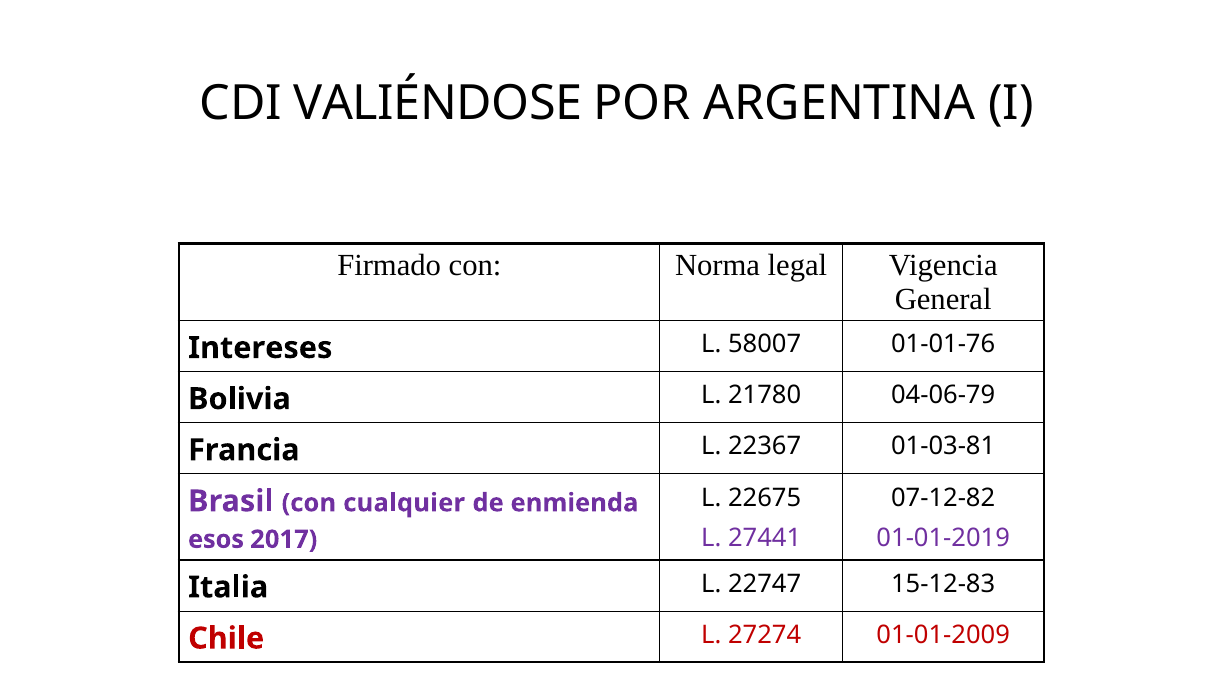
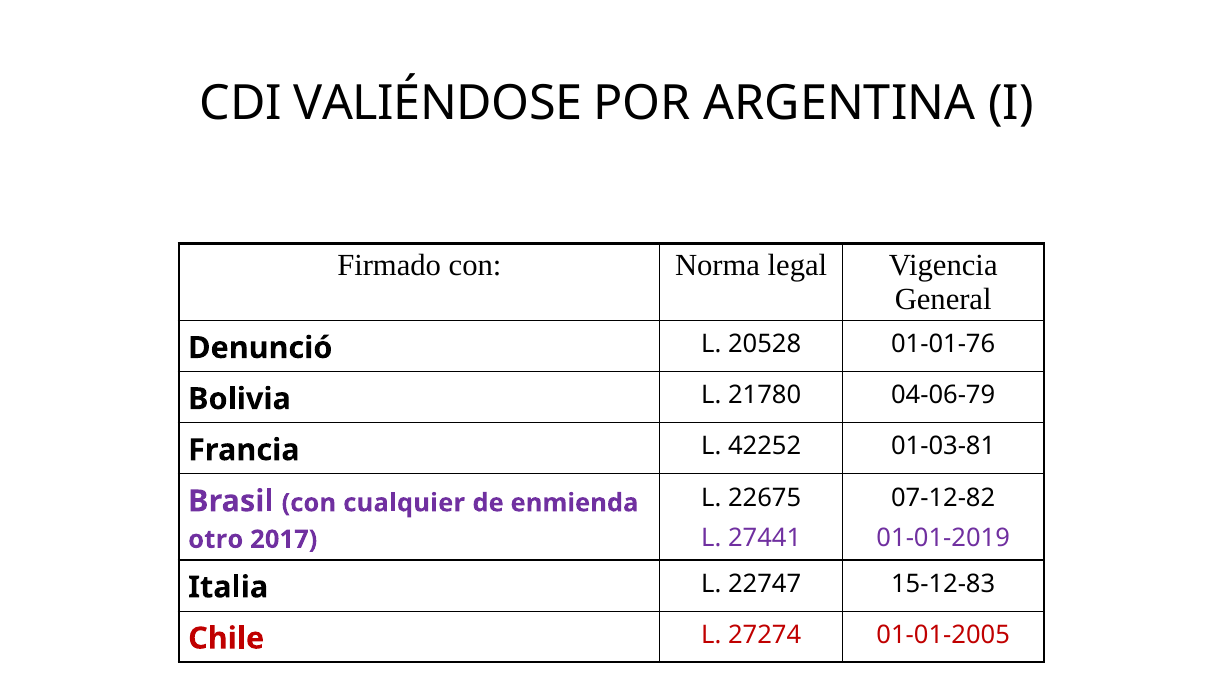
Intereses: Intereses -> Denunció
58007: 58007 -> 20528
22367: 22367 -> 42252
esos: esos -> otro
01-01-2009: 01-01-2009 -> 01-01-2005
